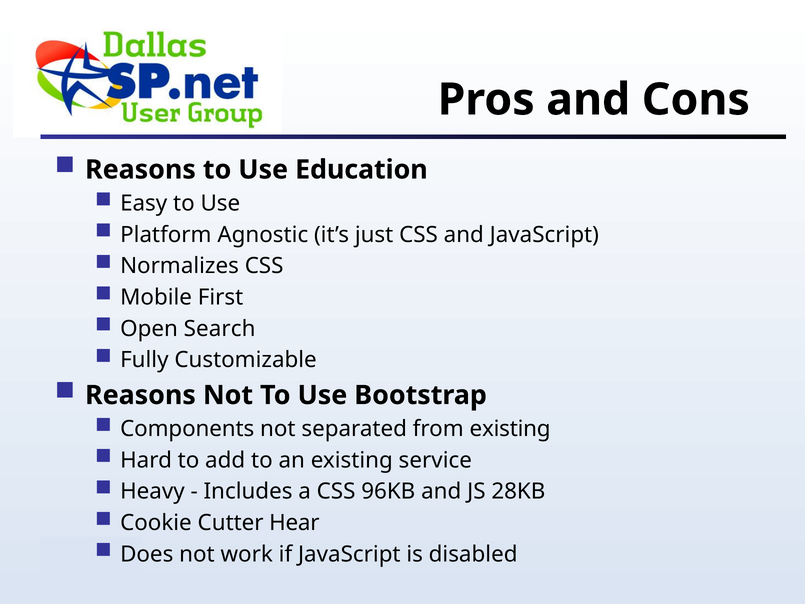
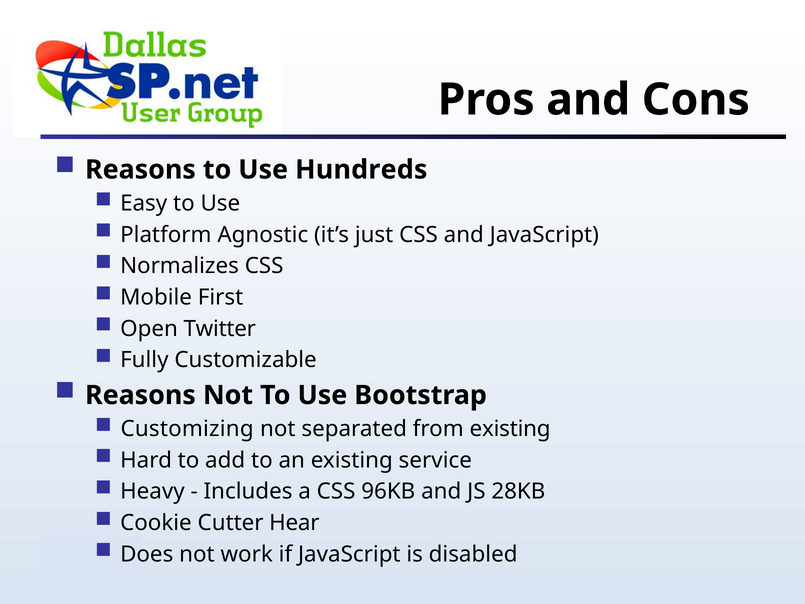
Education: Education -> Hundreds
Search: Search -> Twitter
Components: Components -> Customizing
